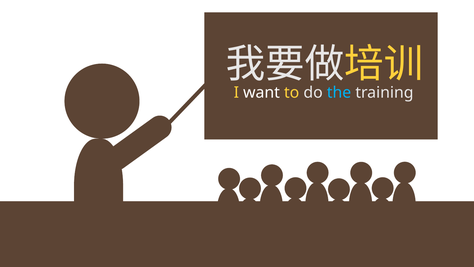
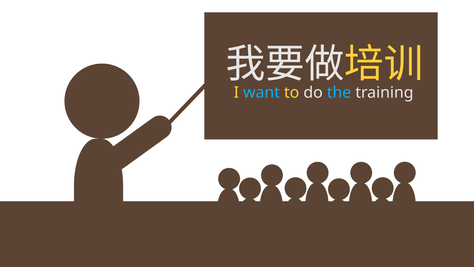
want colour: white -> light blue
